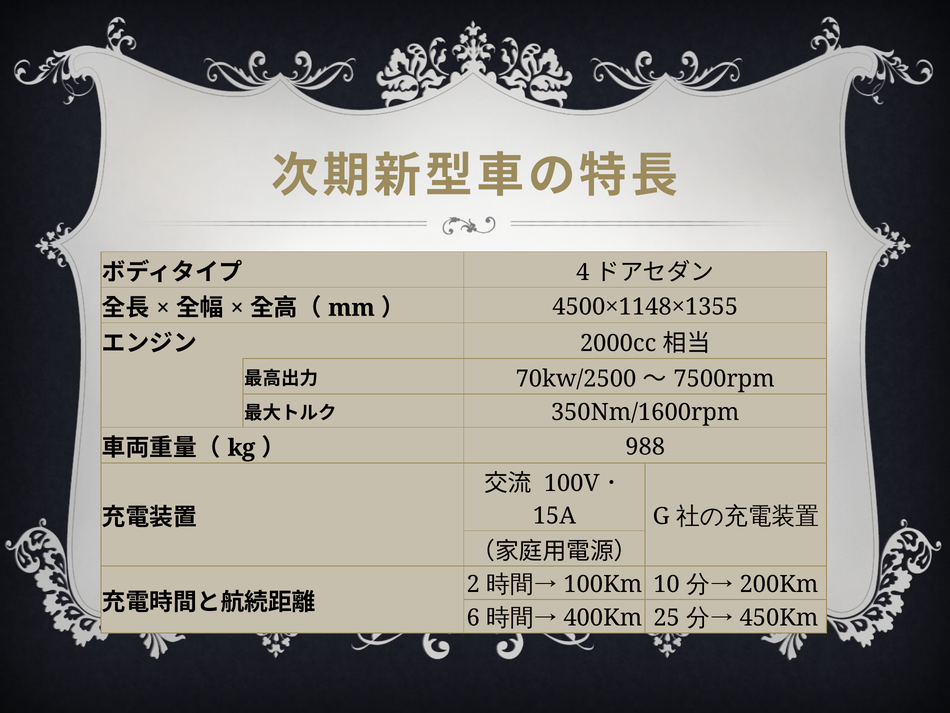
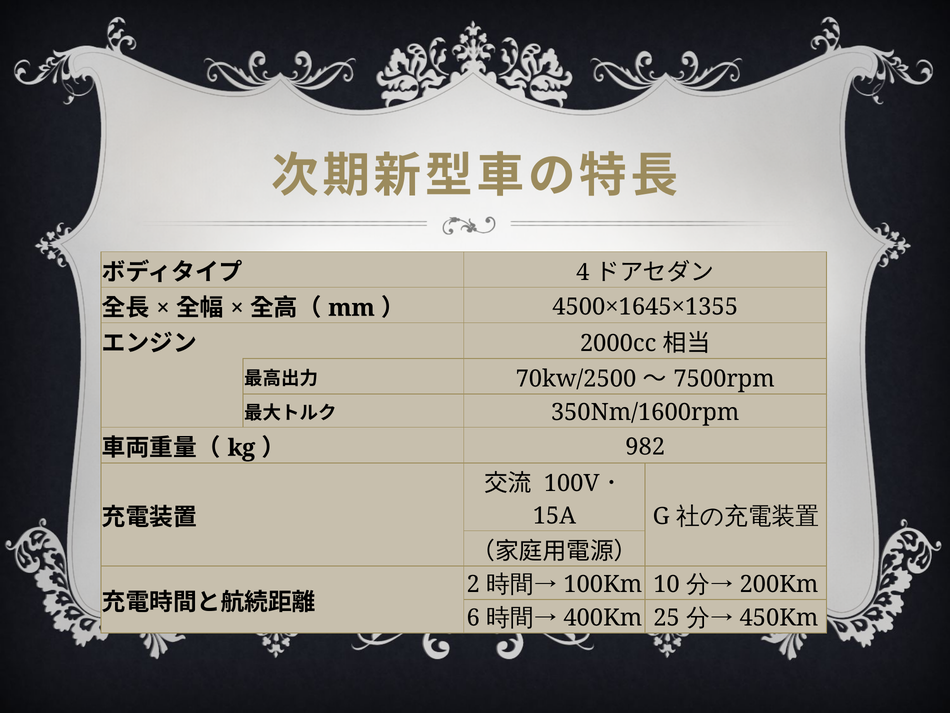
4500×1148×1355: 4500×1148×1355 -> 4500×1645×1355
988: 988 -> 982
